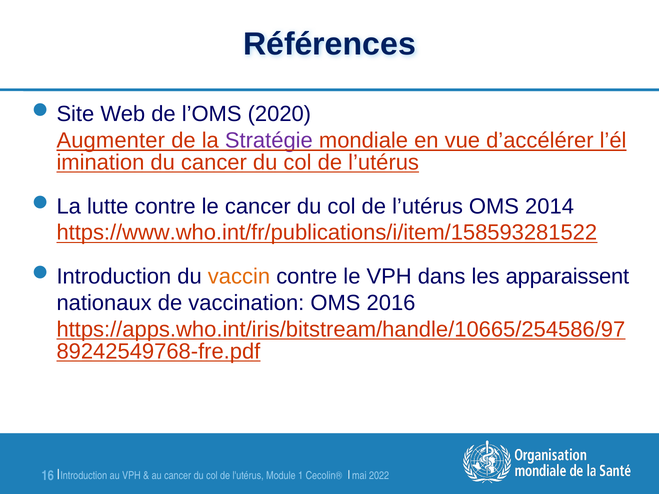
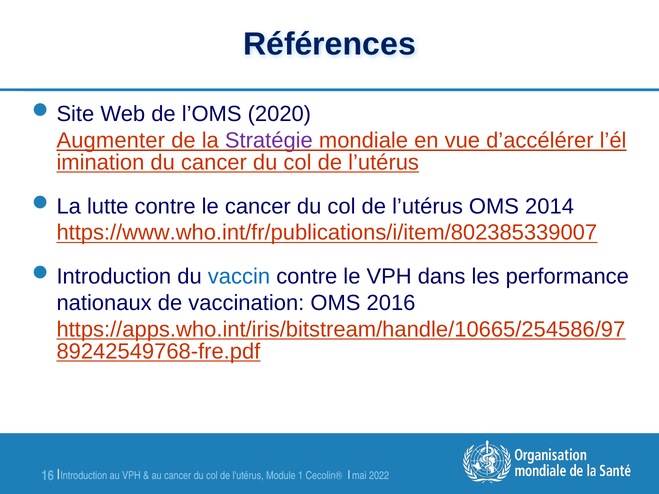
https://www.who.int/fr/publications/i/item/158593281522: https://www.who.int/fr/publications/i/item/158593281522 -> https://www.who.int/fr/publications/i/item/802385339007
vaccin colour: orange -> blue
apparaissent: apparaissent -> performance
